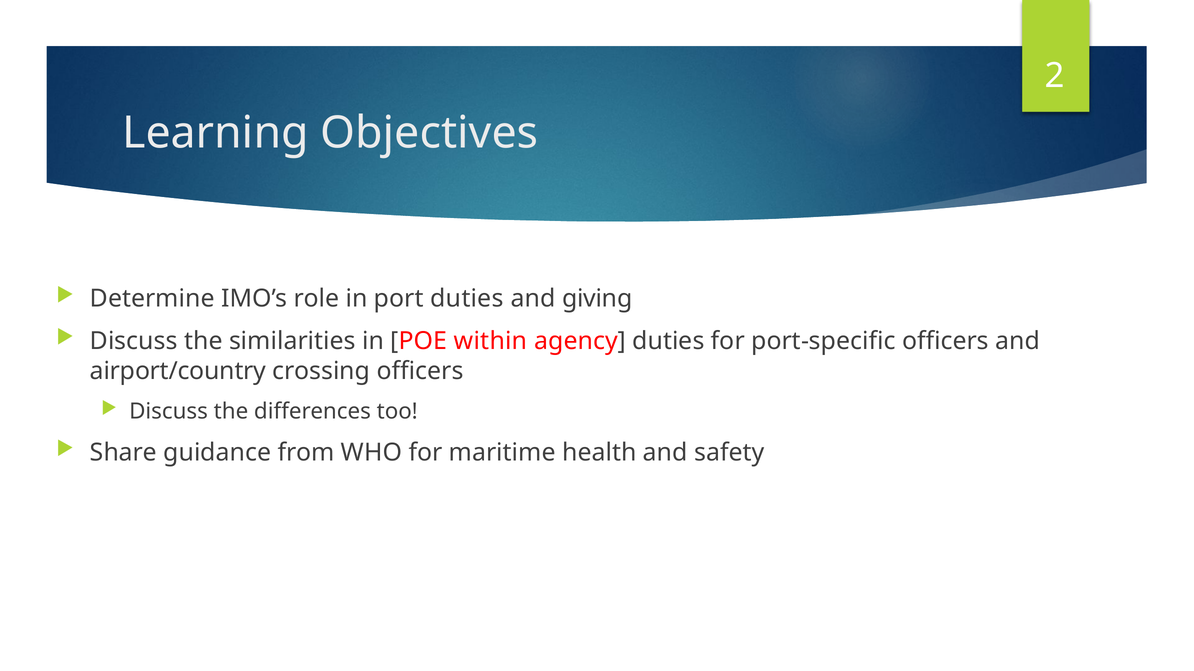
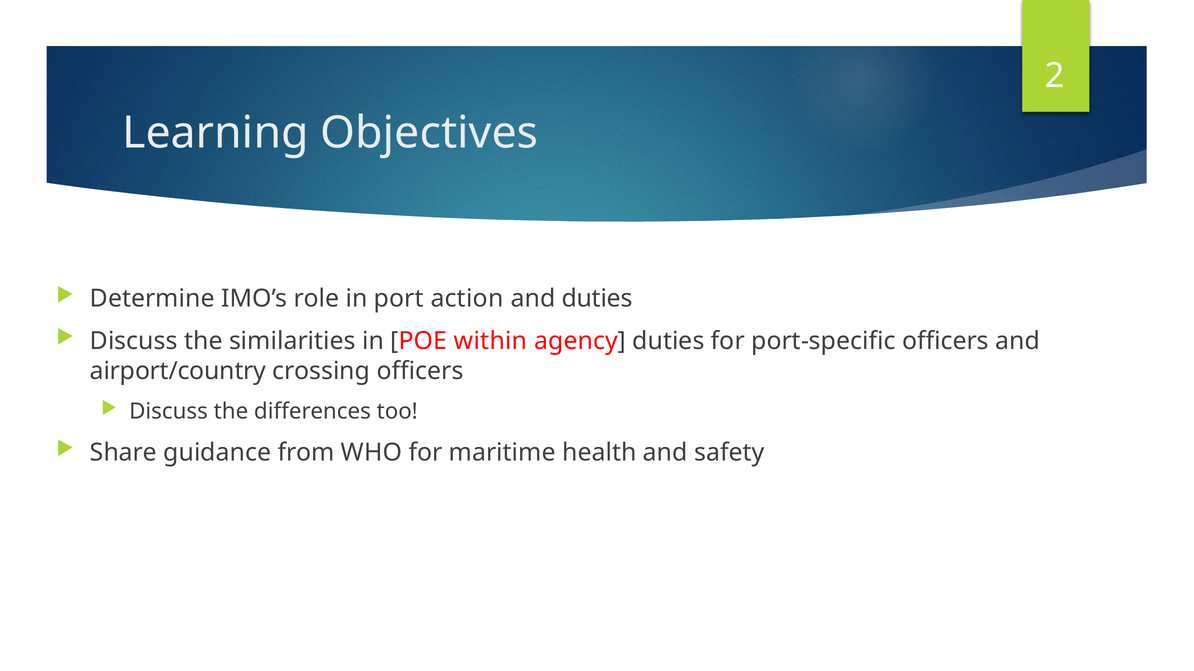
port duties: duties -> action
and giving: giving -> duties
